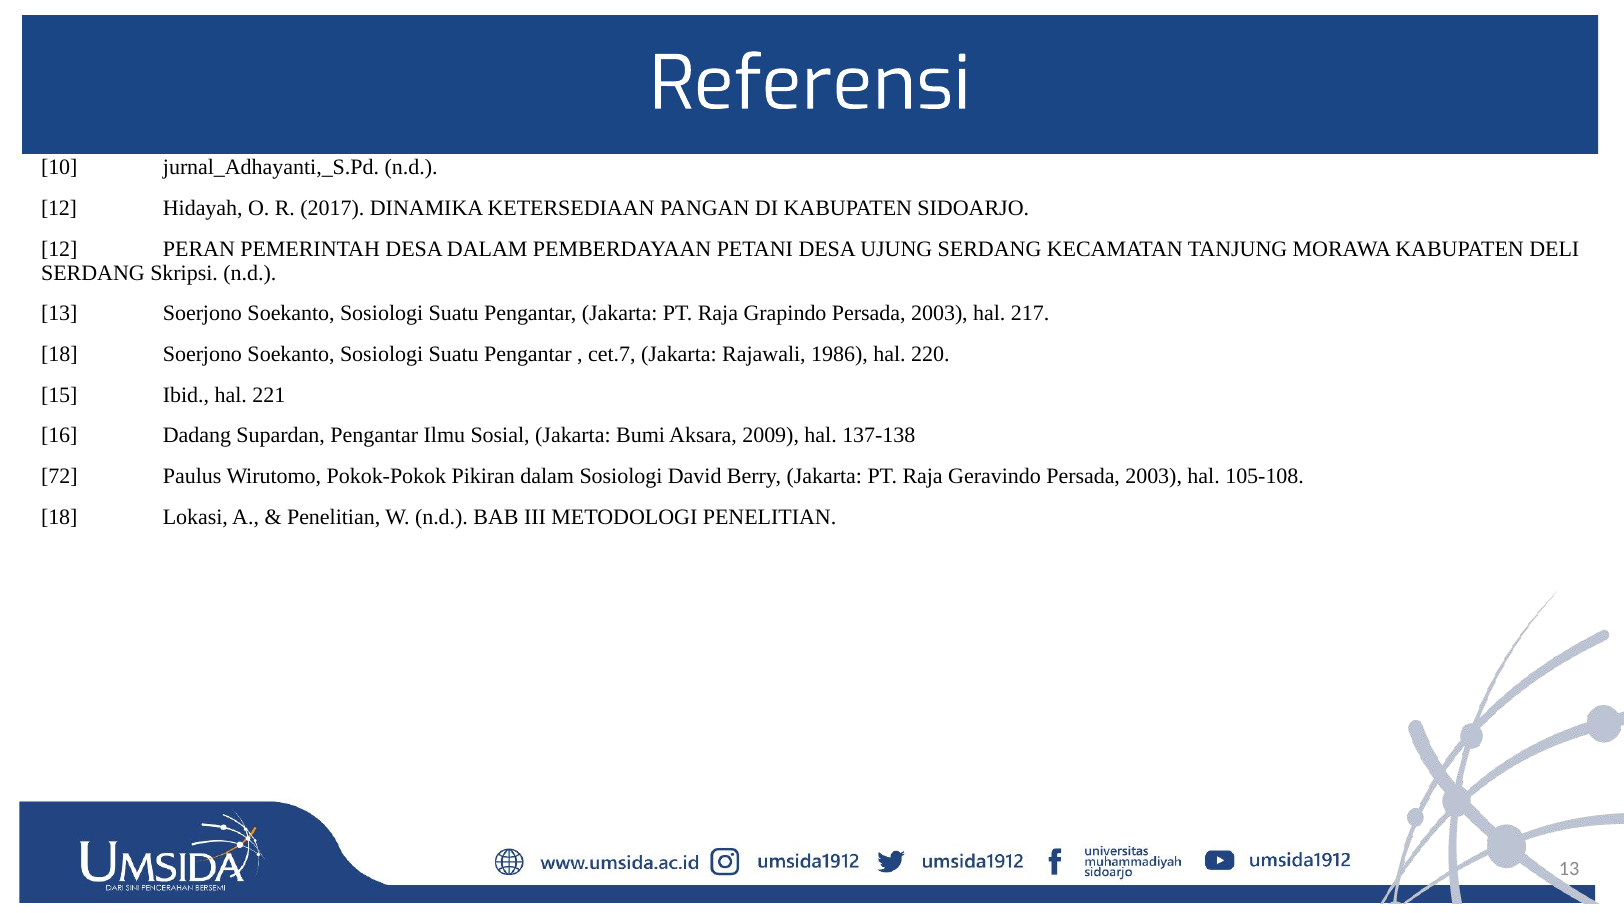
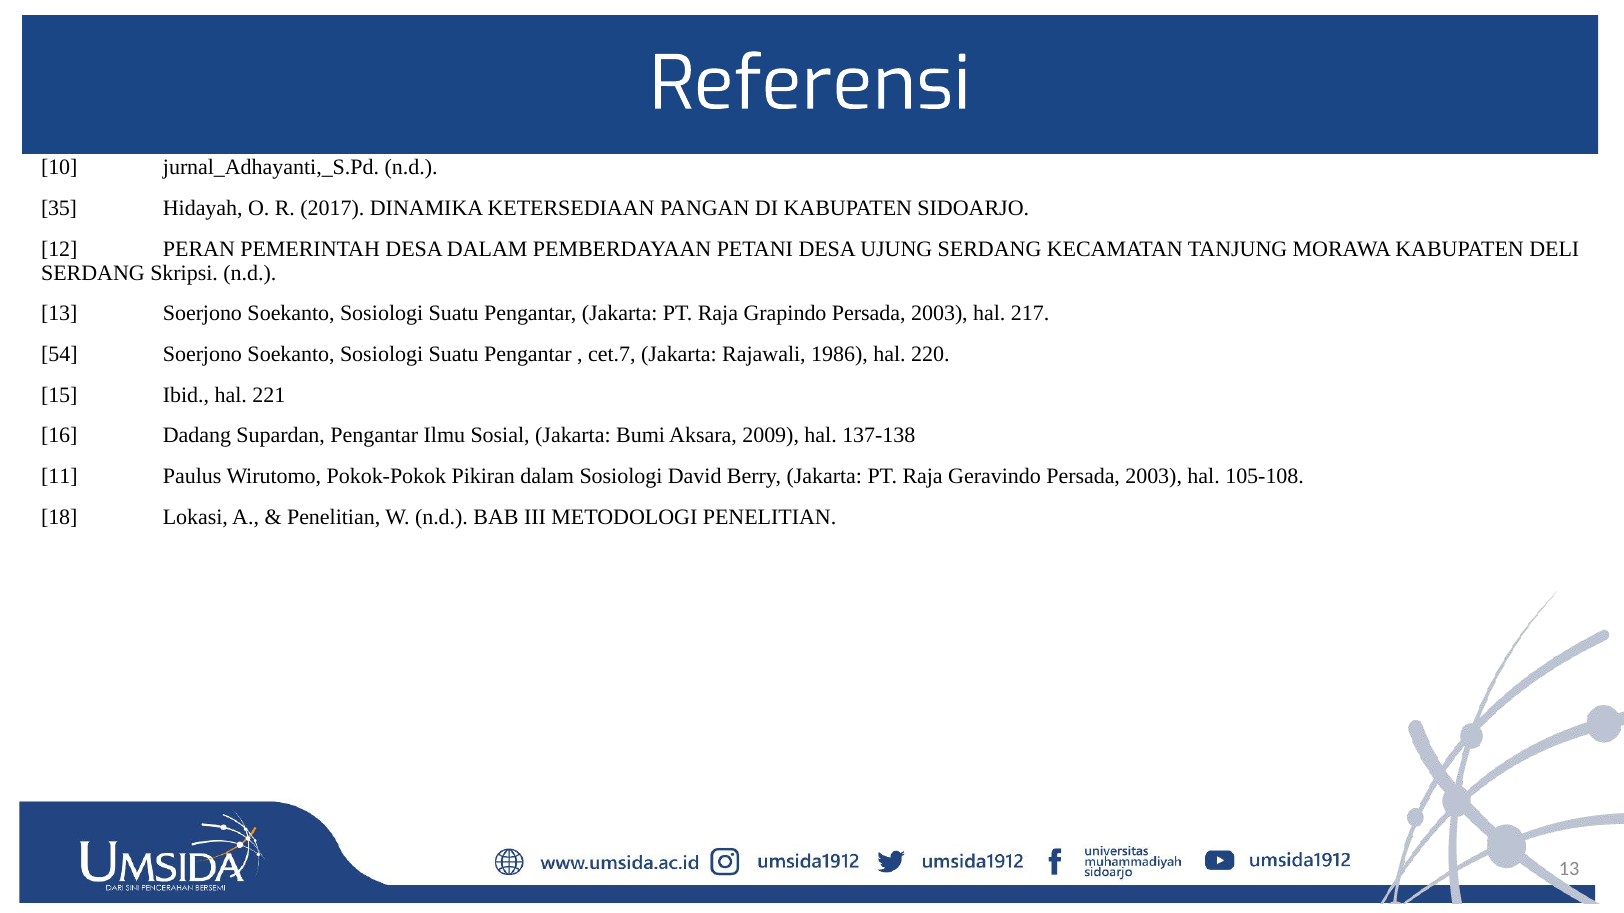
12 at (59, 208): 12 -> 35
18 at (59, 354): 18 -> 54
72: 72 -> 11
